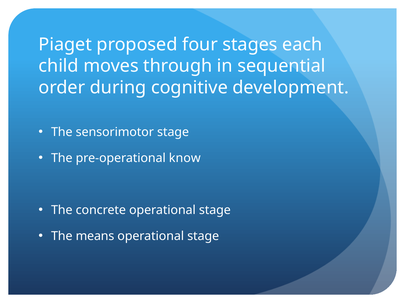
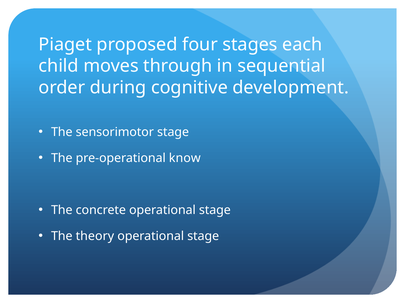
means: means -> theory
